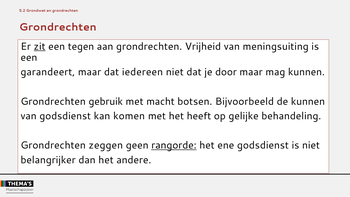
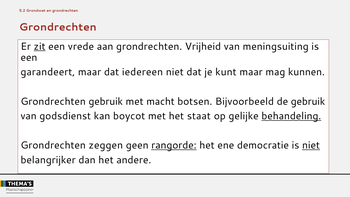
tegen: tegen -> vrede
door: door -> kunt
de kunnen: kunnen -> gebruik
komen: komen -> boycot
heeft: heeft -> staat
behandeling underline: none -> present
ene godsdienst: godsdienst -> democratie
niet at (311, 145) underline: none -> present
